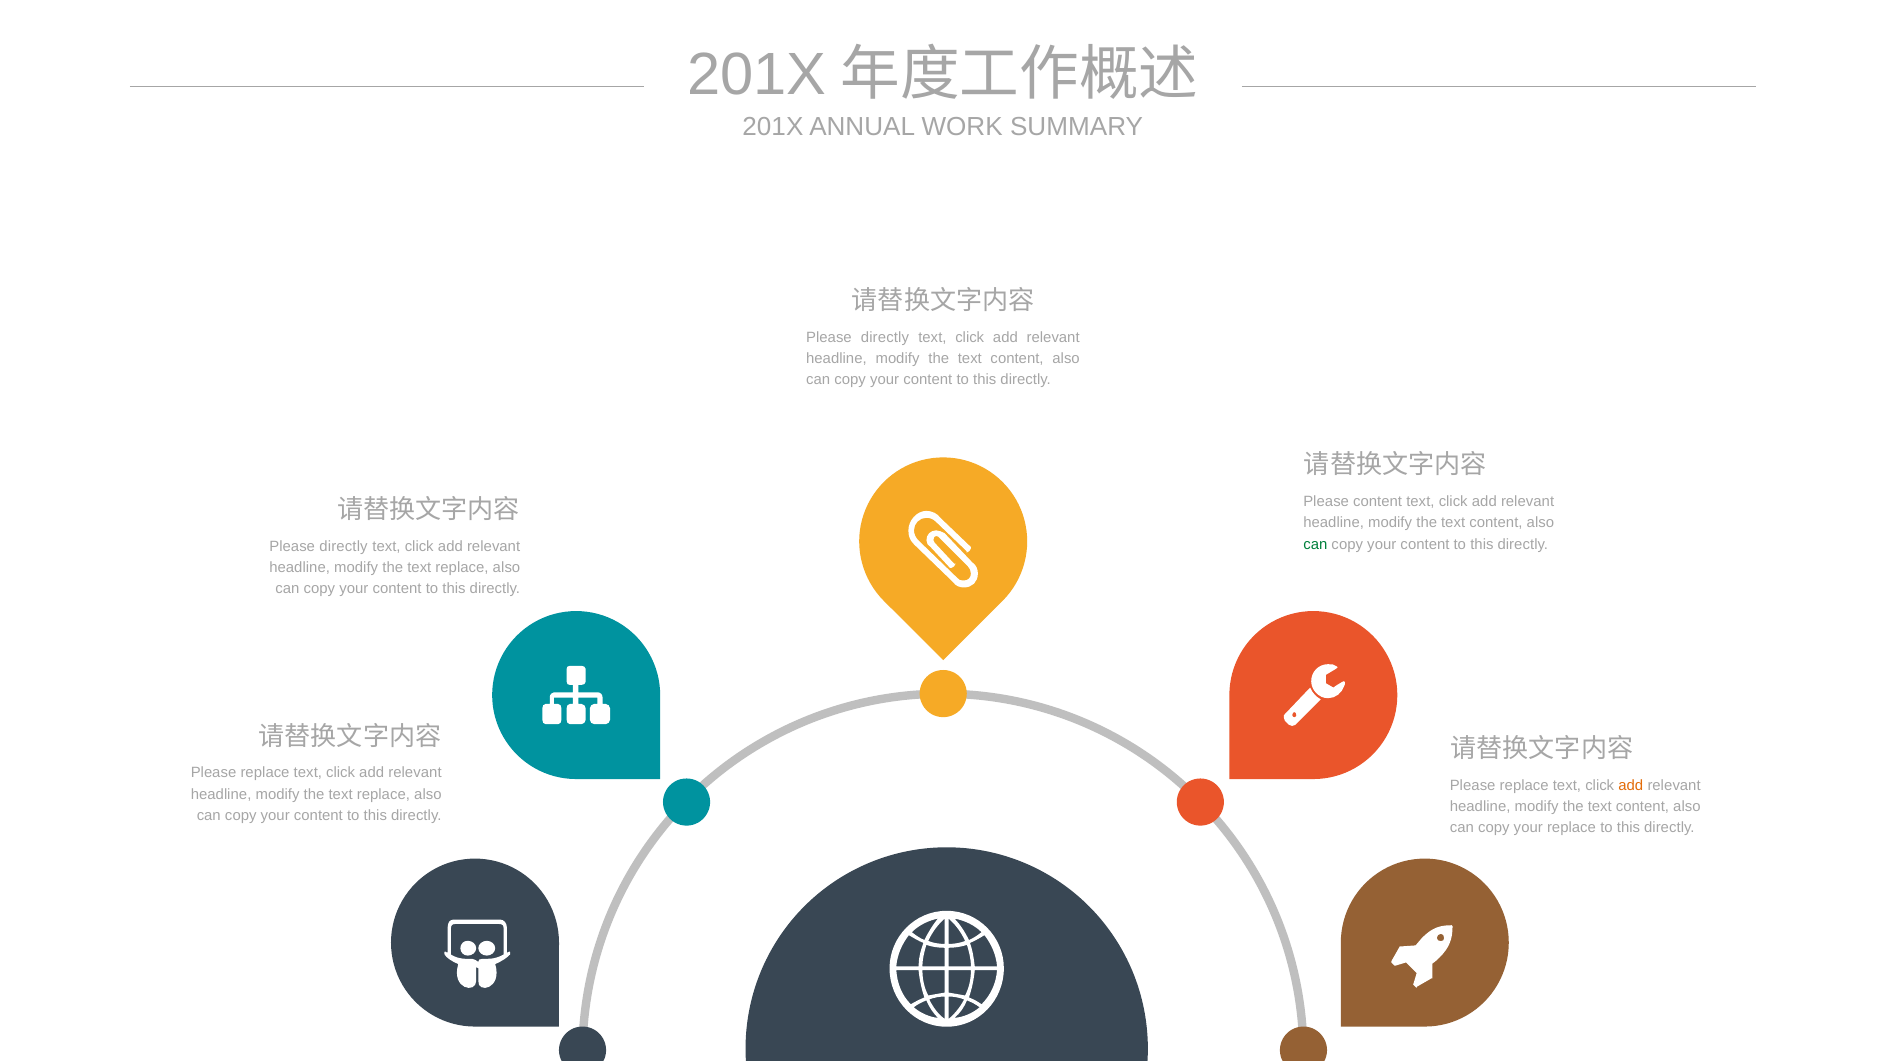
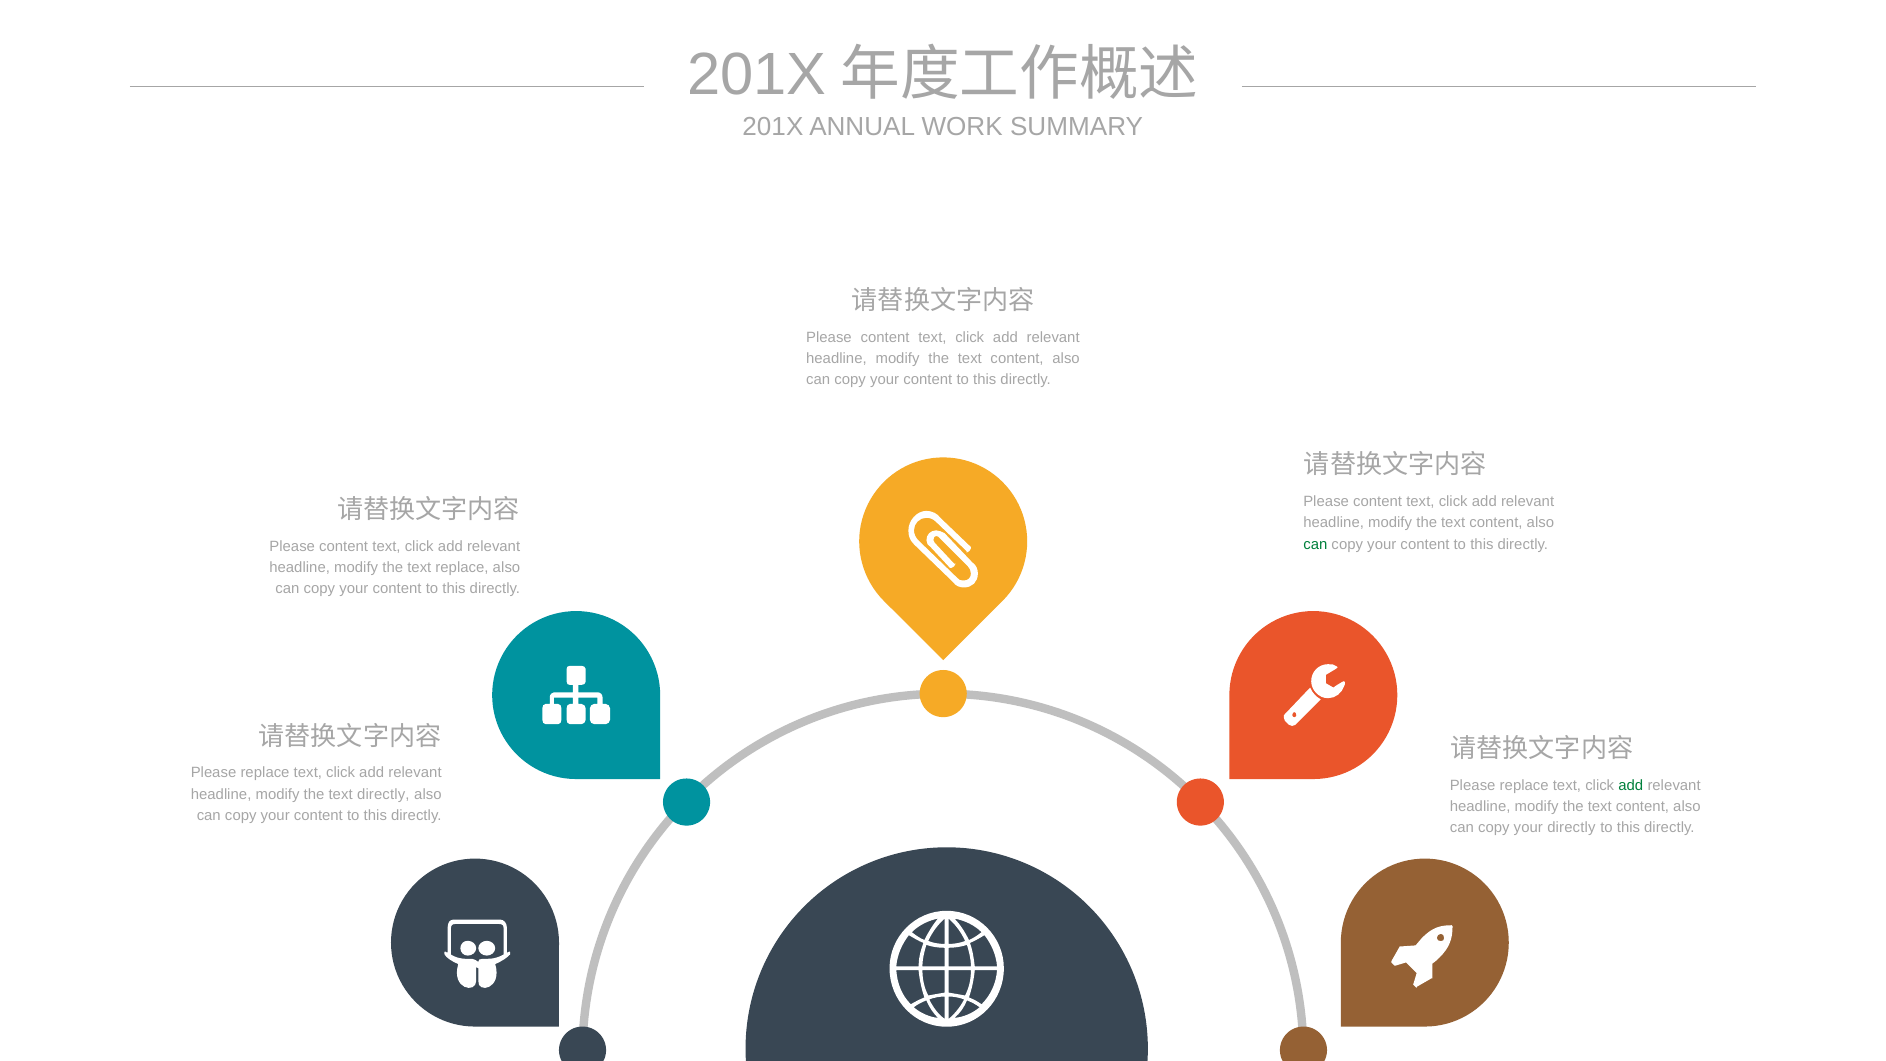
directly at (885, 337): directly -> content
directly at (344, 546): directly -> content
add at (1631, 785) colour: orange -> green
replace at (383, 794): replace -> directly
your replace: replace -> directly
